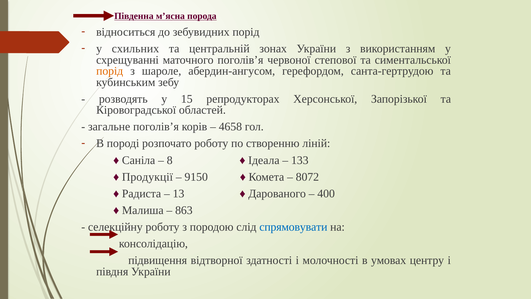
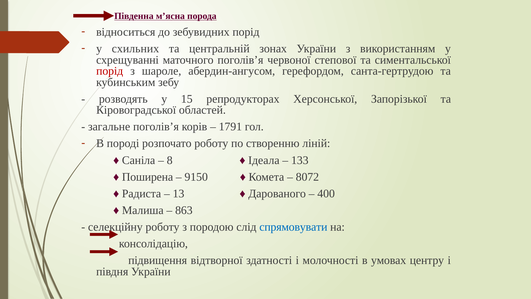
порід at (110, 71) colour: orange -> red
4658: 4658 -> 1791
Продукції: Продукції -> Поширена
